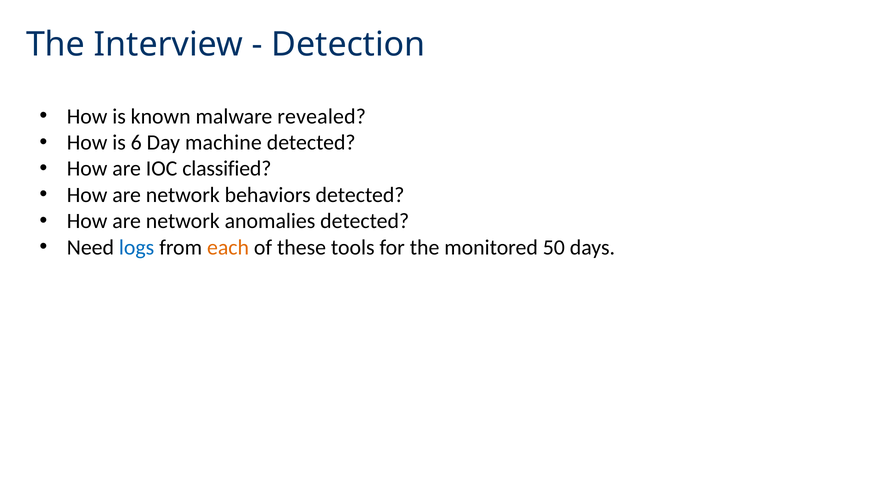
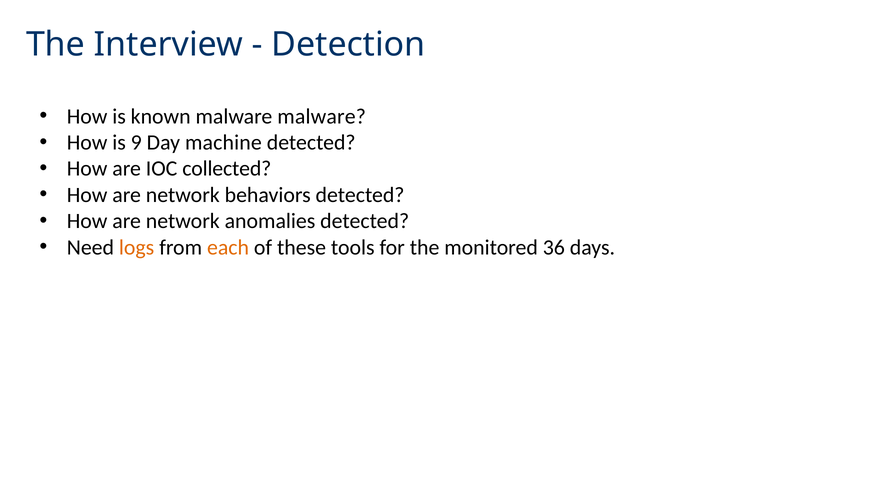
malware revealed: revealed -> malware
6: 6 -> 9
classified: classified -> collected
logs colour: blue -> orange
50: 50 -> 36
